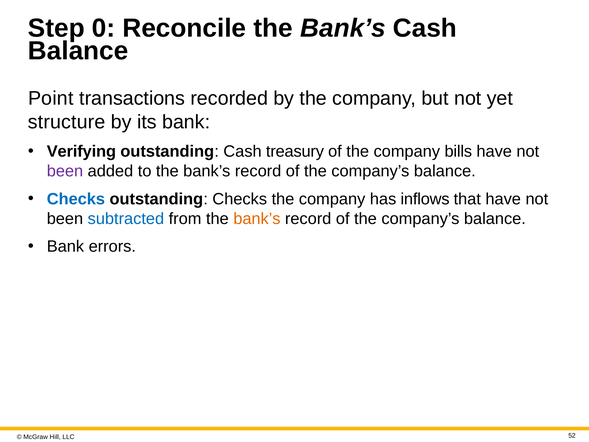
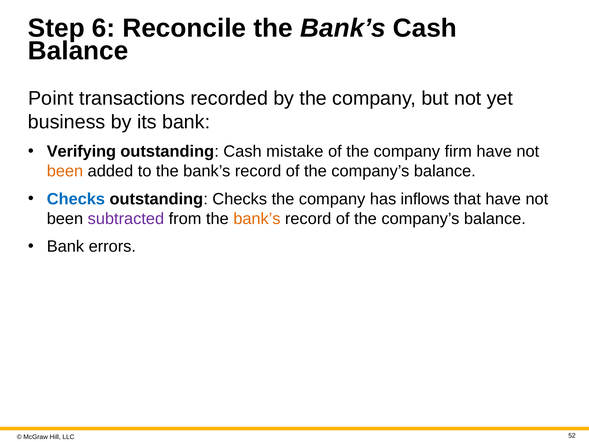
0: 0 -> 6
structure: structure -> business
treasury: treasury -> mistake
bills: bills -> firm
been at (65, 171) colour: purple -> orange
subtracted colour: blue -> purple
